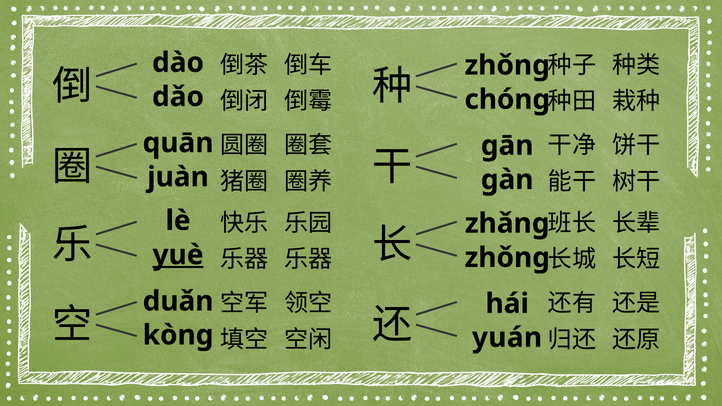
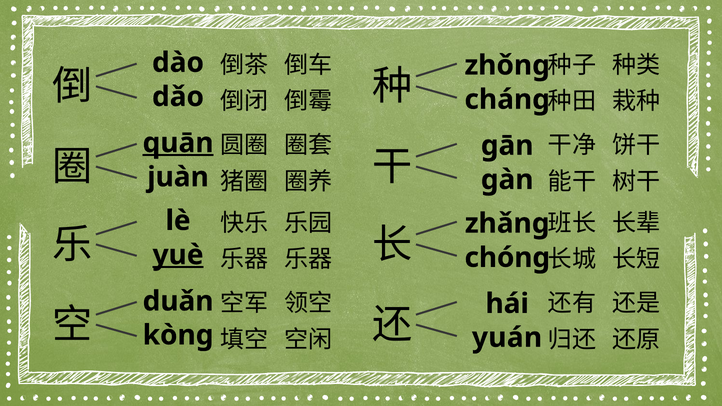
chóng: chóng -> cháng
quān underline: none -> present
zhǒng at (507, 258): zhǒng -> chóng
